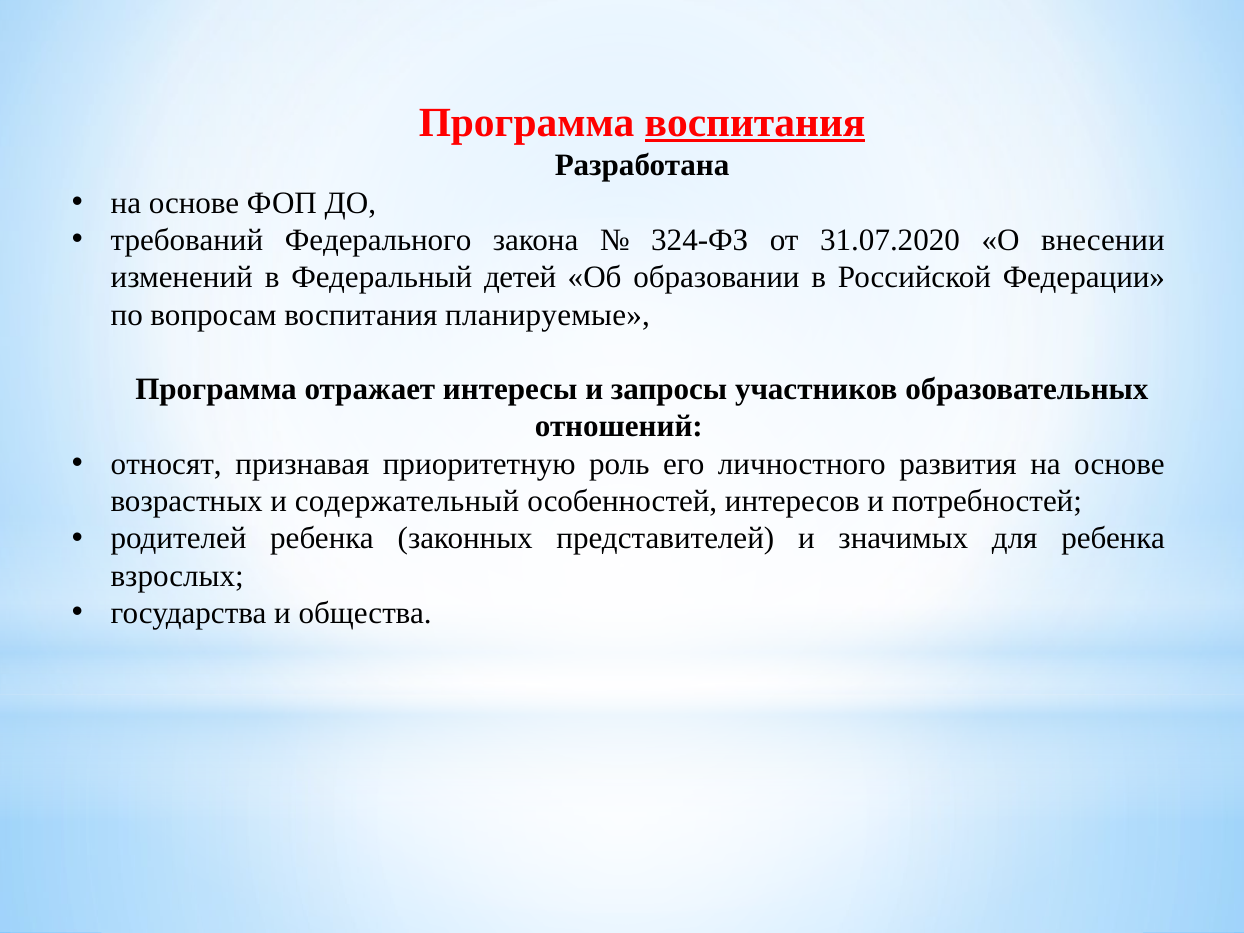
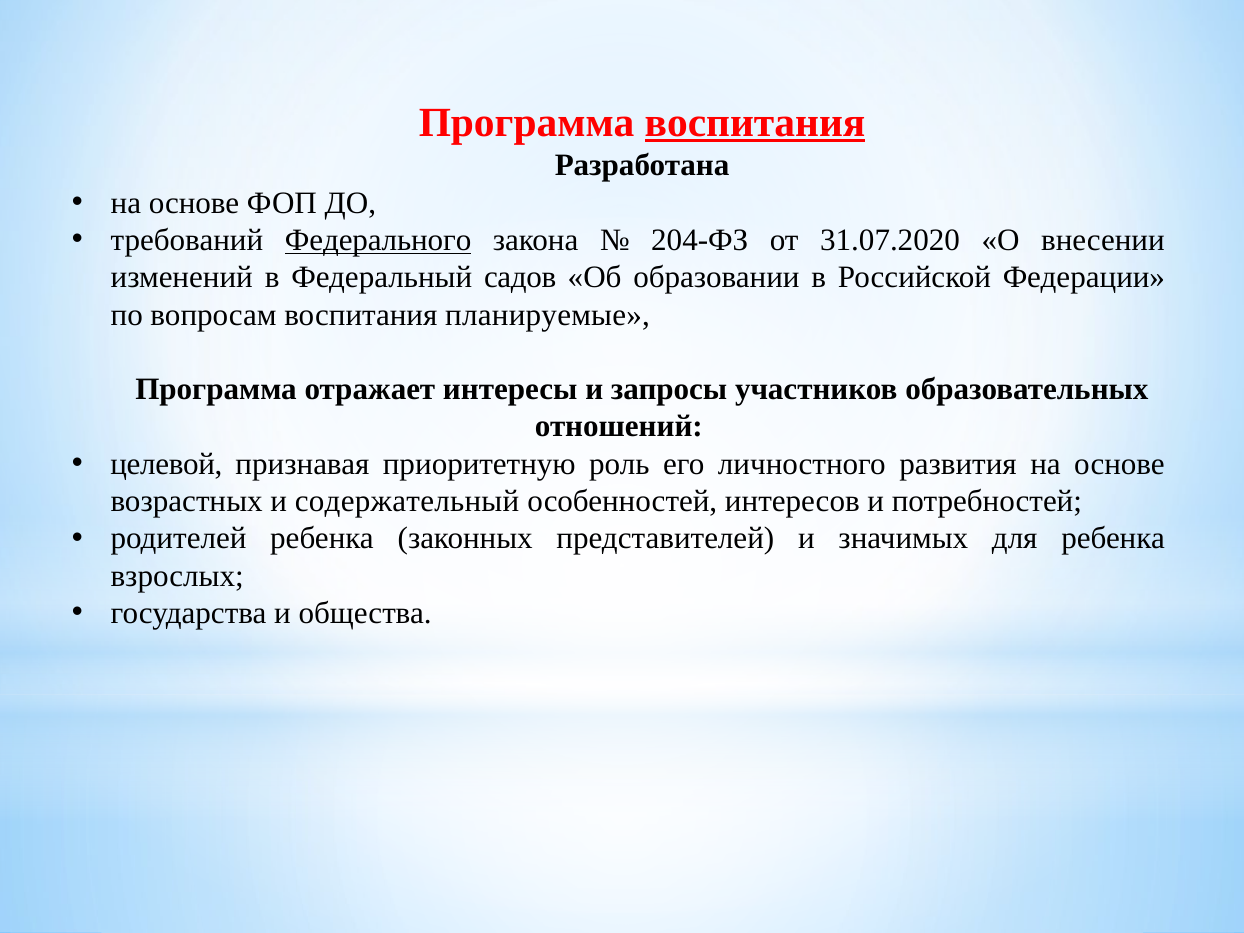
Федерального underline: none -> present
324-ФЗ: 324-ФЗ -> 204-ФЗ
детей: детей -> садов
относят: относят -> целевой
